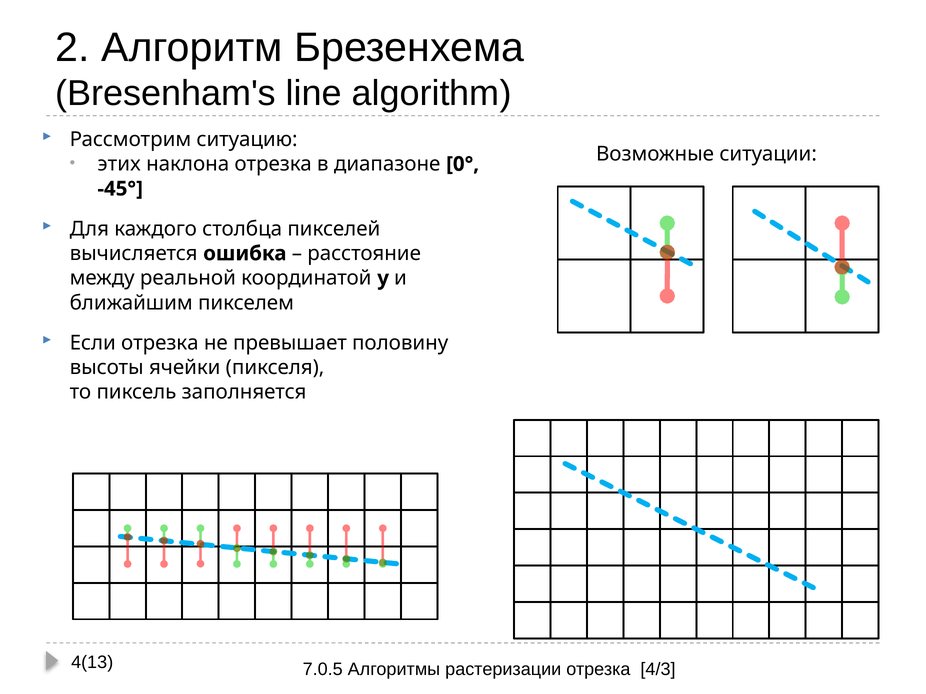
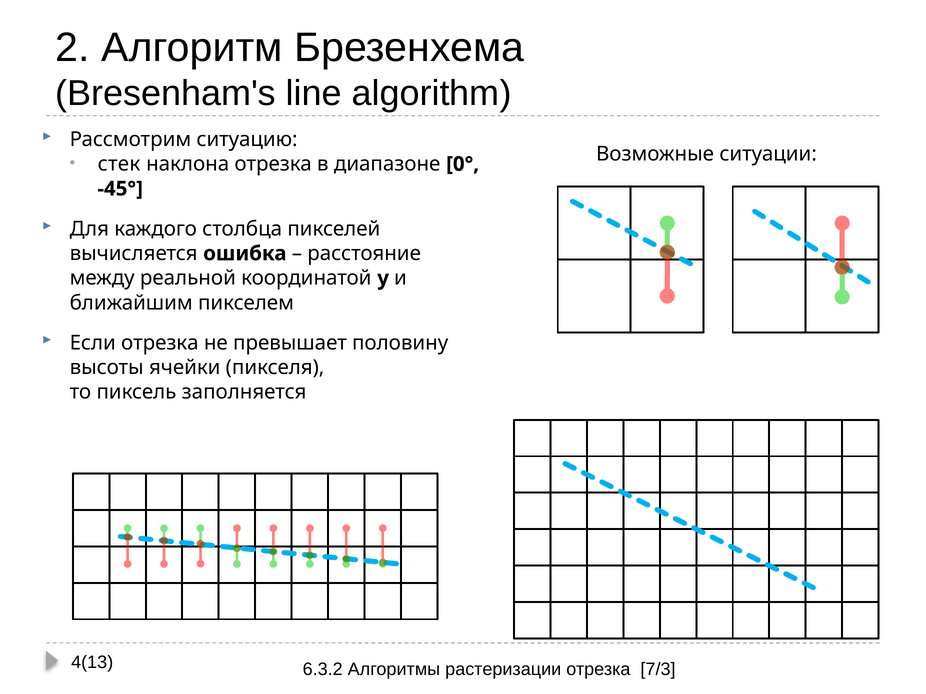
этих: этих -> стек
7.0.5: 7.0.5 -> 6.3.2
4/3: 4/3 -> 7/3
